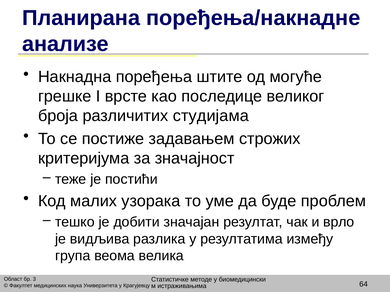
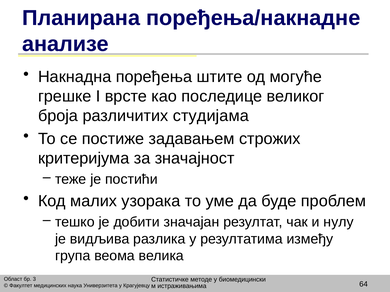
врло: врло -> нулу
